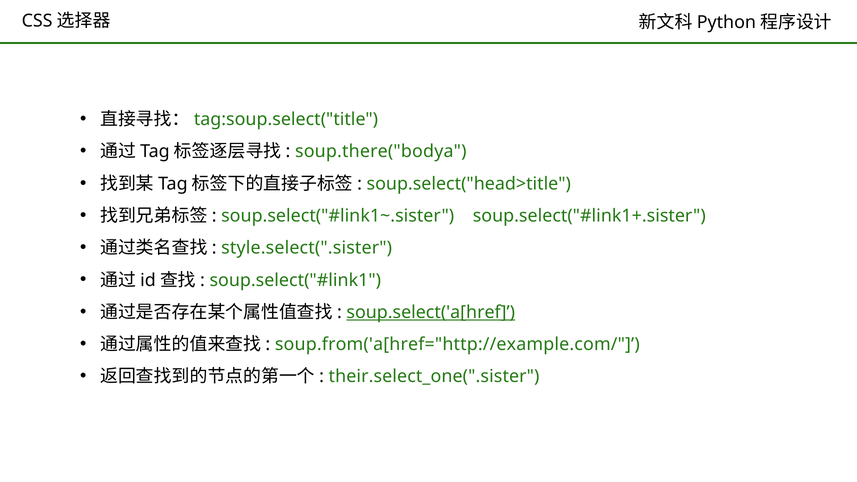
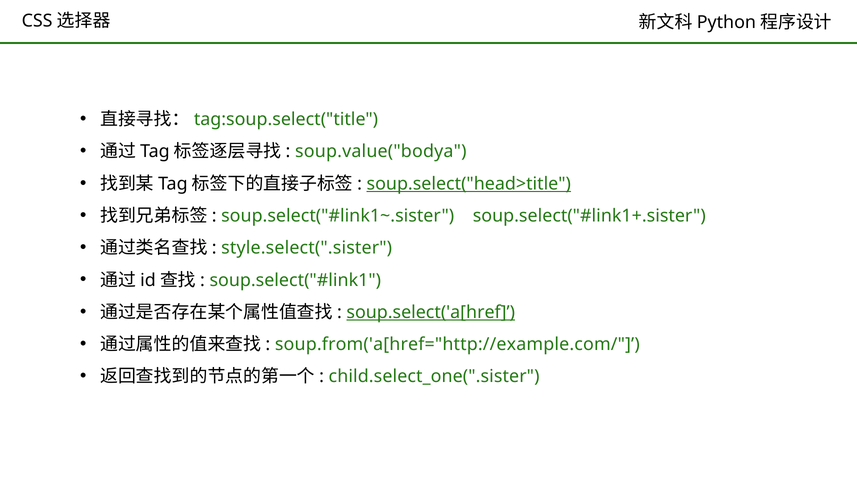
soup.there("bodya: soup.there("bodya -> soup.value("bodya
soup.select("head>title underline: none -> present
their.select_one(".sister: their.select_one(".sister -> child.select_one(".sister
